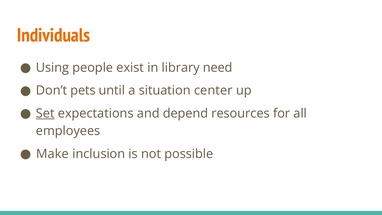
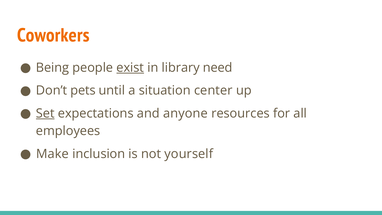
Individuals: Individuals -> Coworkers
Using: Using -> Being
exist underline: none -> present
depend: depend -> anyone
possible: possible -> yourself
